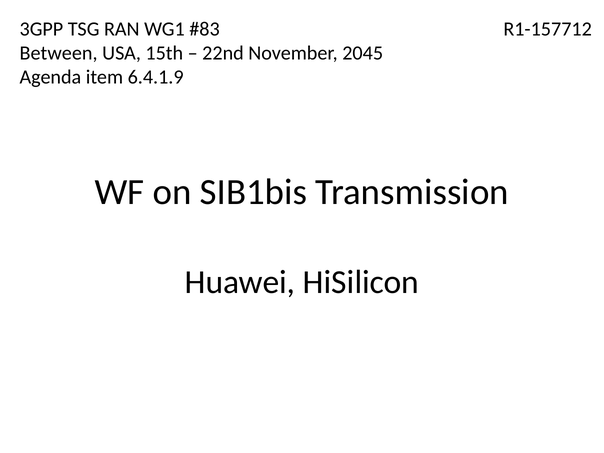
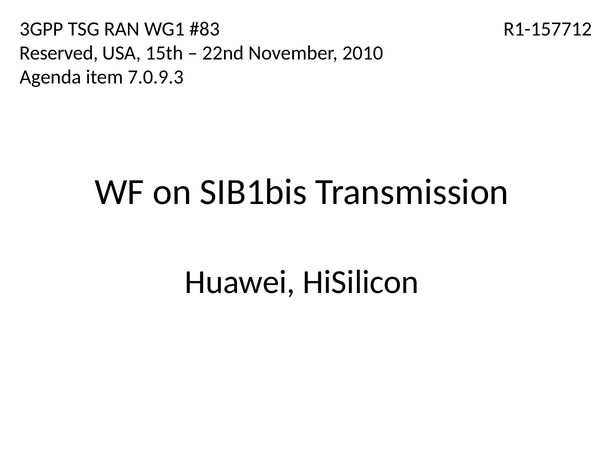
Between: Between -> Reserved
2045: 2045 -> 2010
6.4.1.9: 6.4.1.9 -> 7.0.9.3
